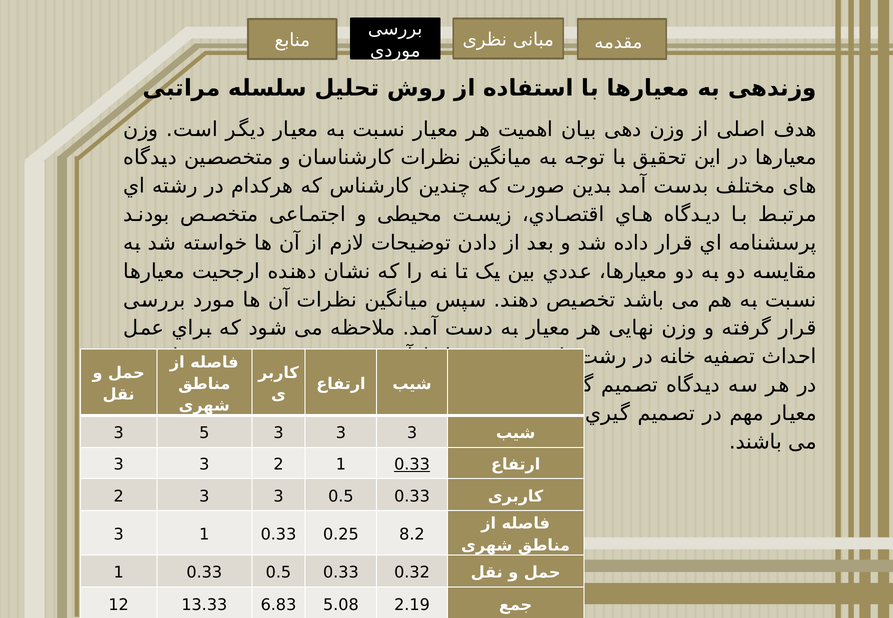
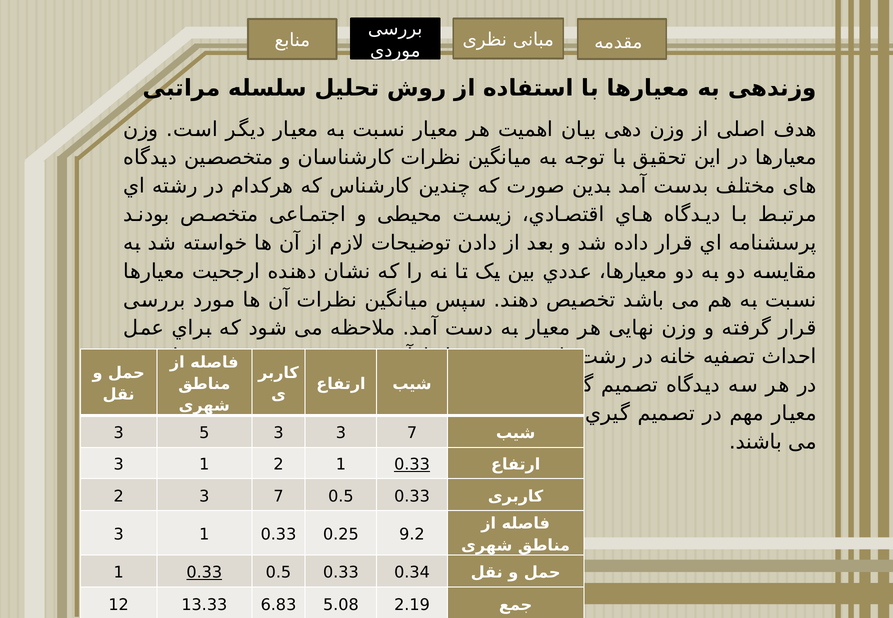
3 3 3: 3 -> 7
3 at (204, 465): 3 -> 1
2 3 3: 3 -> 7
8.2: 8.2 -> 9.2
0.33 at (204, 573) underline: none -> present
0.32: 0.32 -> 0.34
